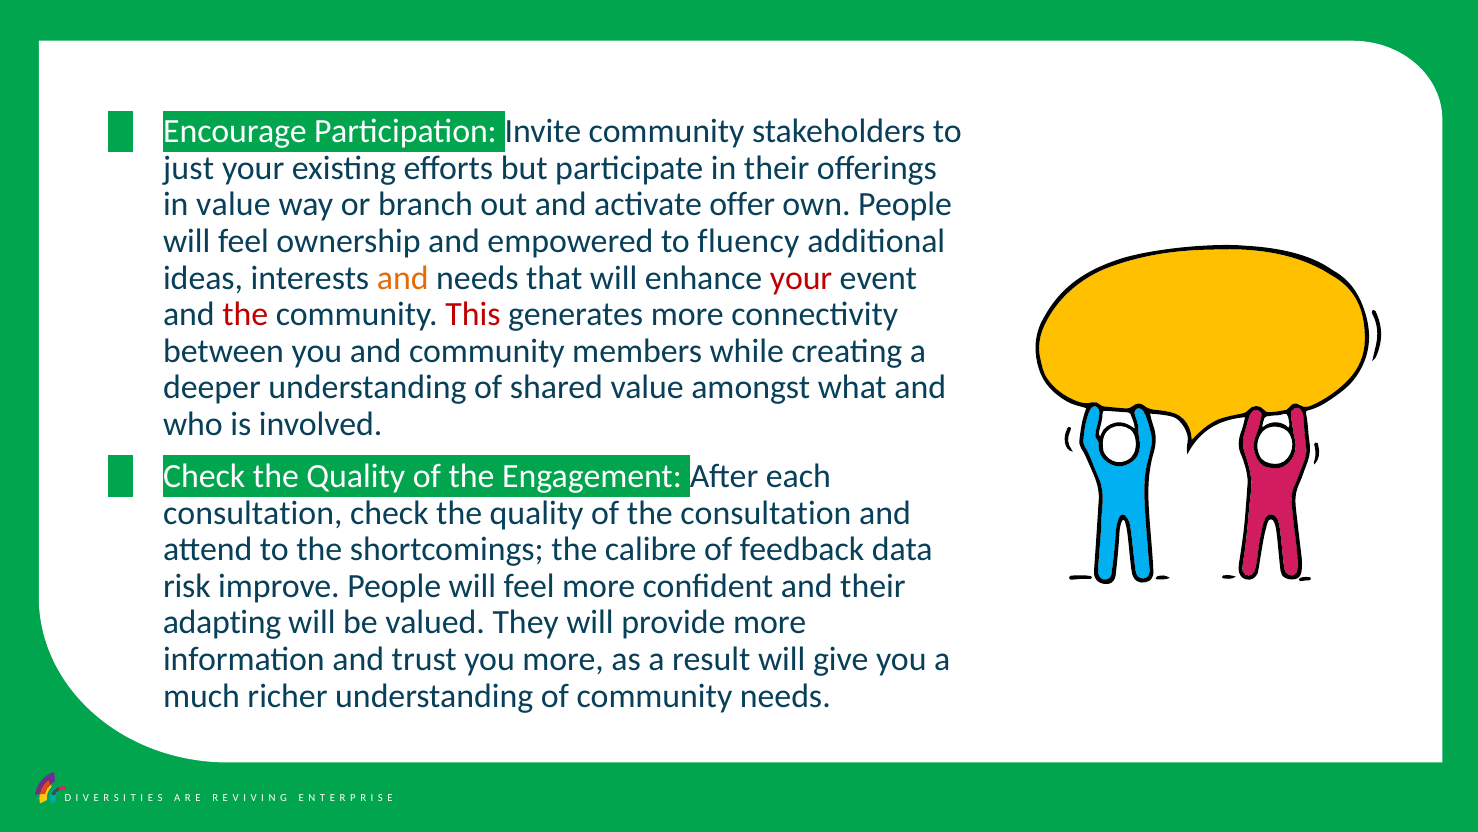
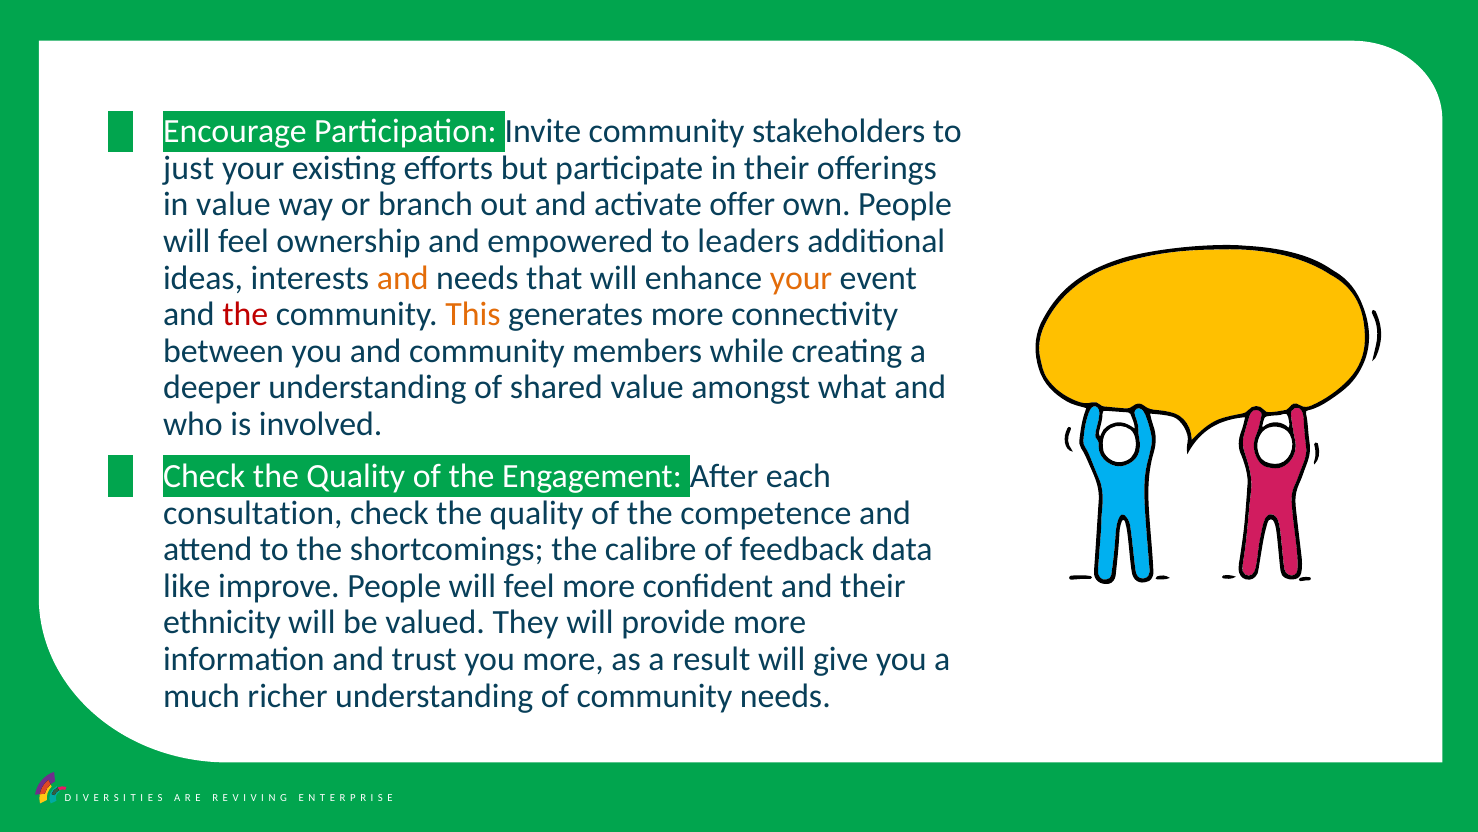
fluency: fluency -> leaders
your at (801, 278) colour: red -> orange
This colour: red -> orange
the consultation: consultation -> competence
risk: risk -> like
adapting: adapting -> ethnicity
